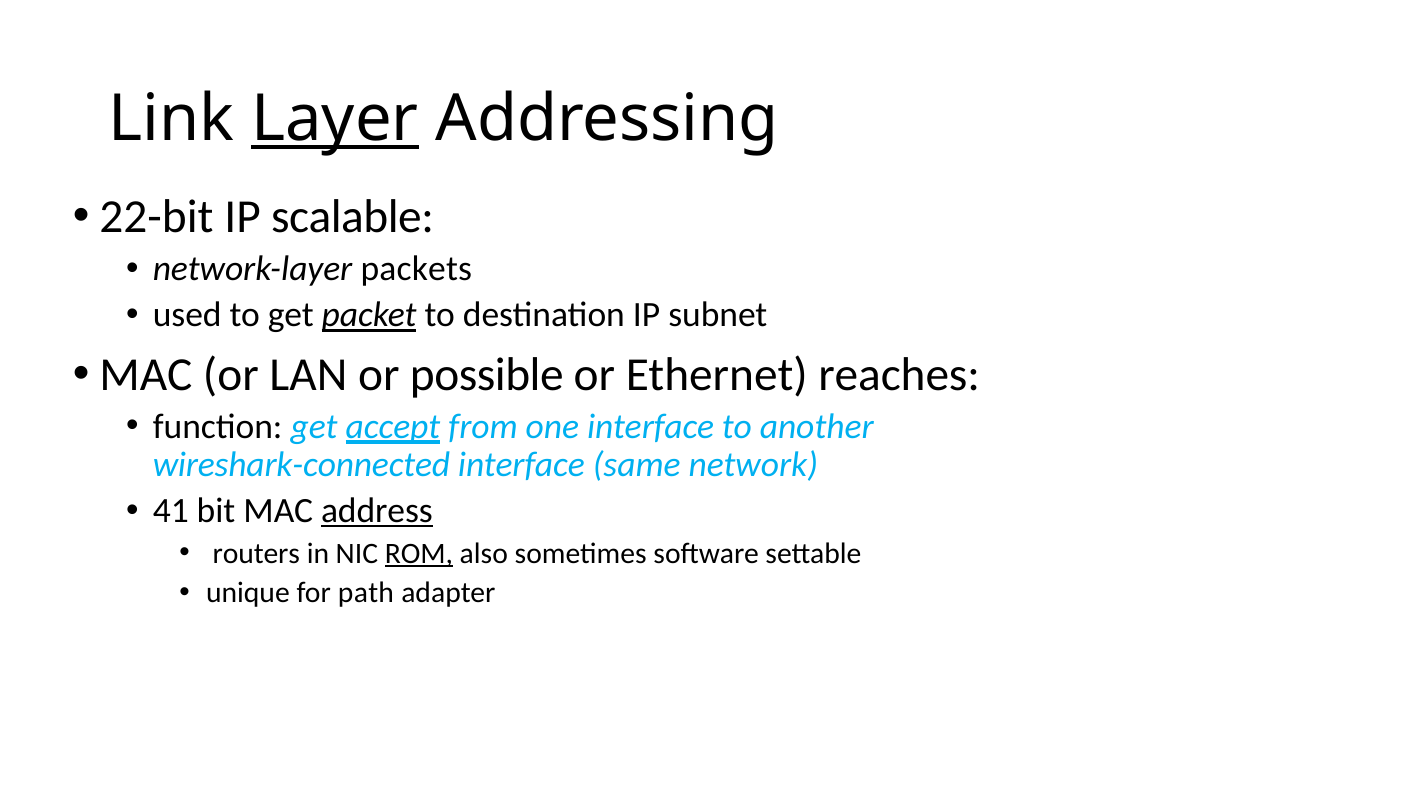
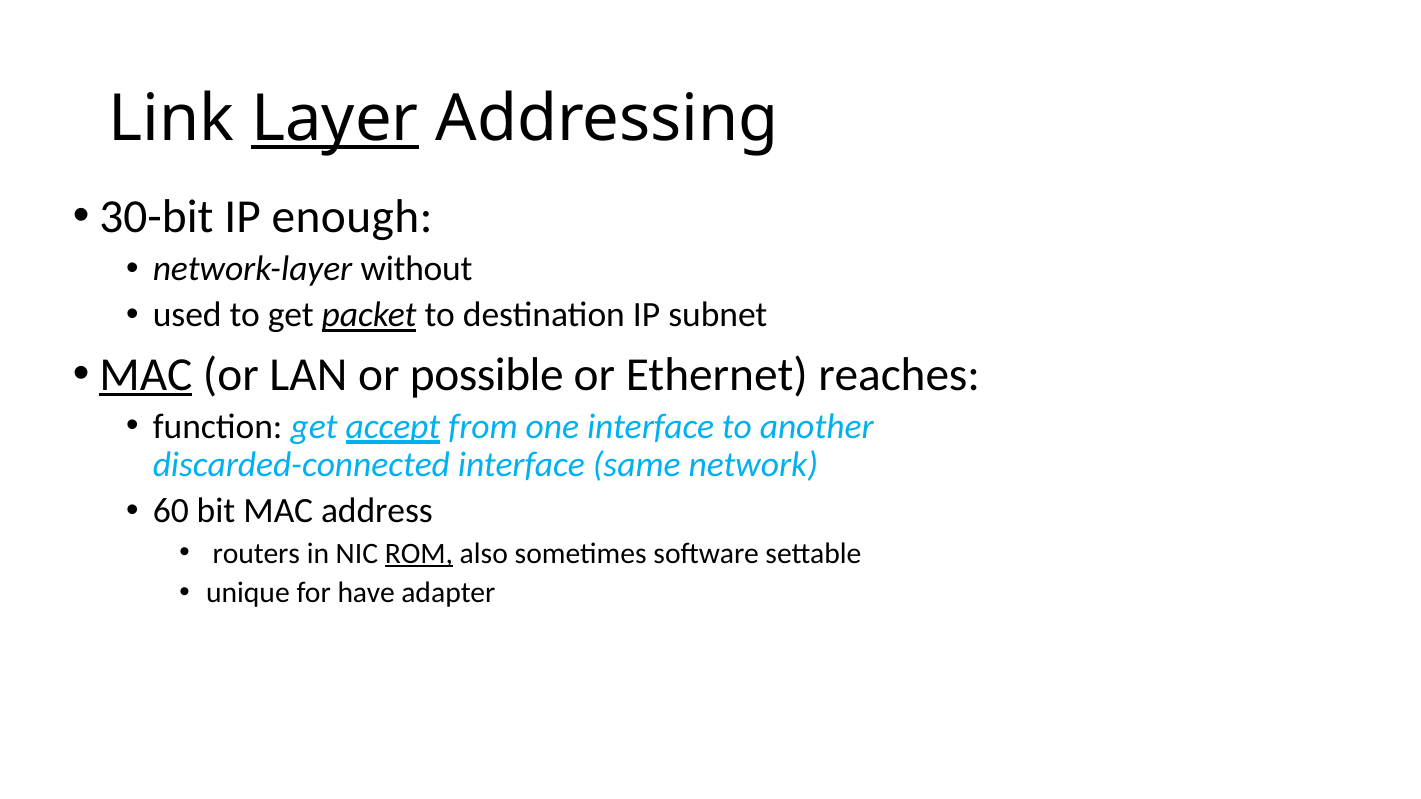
22-bit: 22-bit -> 30-bit
scalable: scalable -> enough
packets: packets -> without
MAC at (146, 375) underline: none -> present
wireshark-connected: wireshark-connected -> discarded-connected
41: 41 -> 60
address underline: present -> none
path: path -> have
